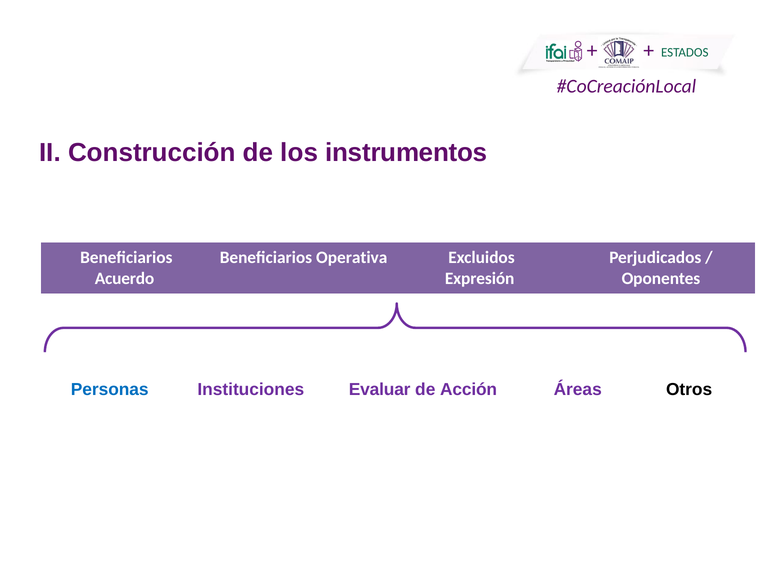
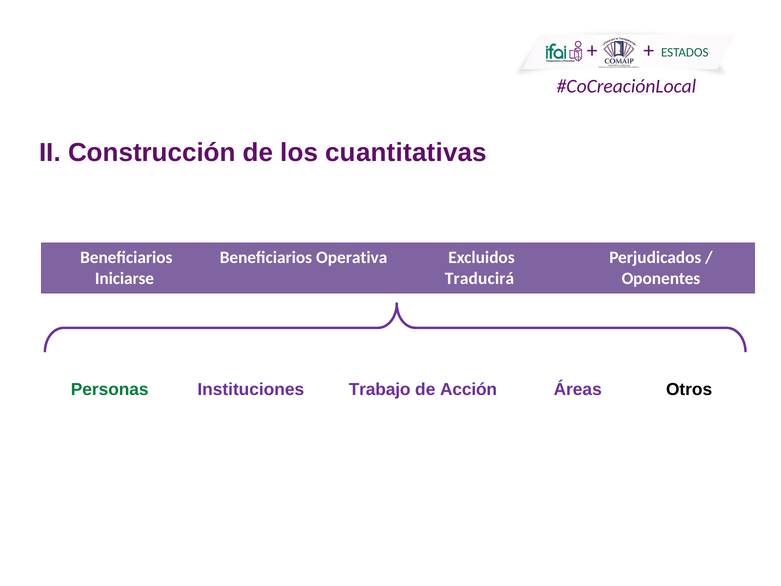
instrumentos: instrumentos -> cuantitativas
Acuerdo: Acuerdo -> Iniciarse
Expresión: Expresión -> Traducirá
Personas colour: blue -> green
Evaluar: Evaluar -> Trabajo
